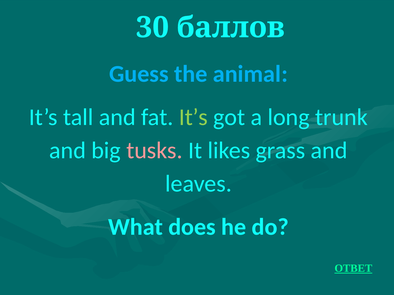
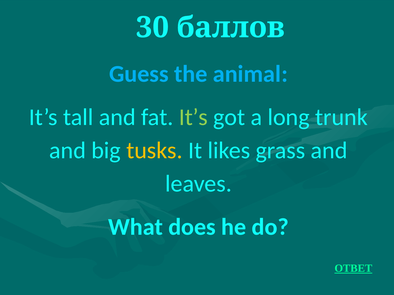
tusks colour: pink -> yellow
